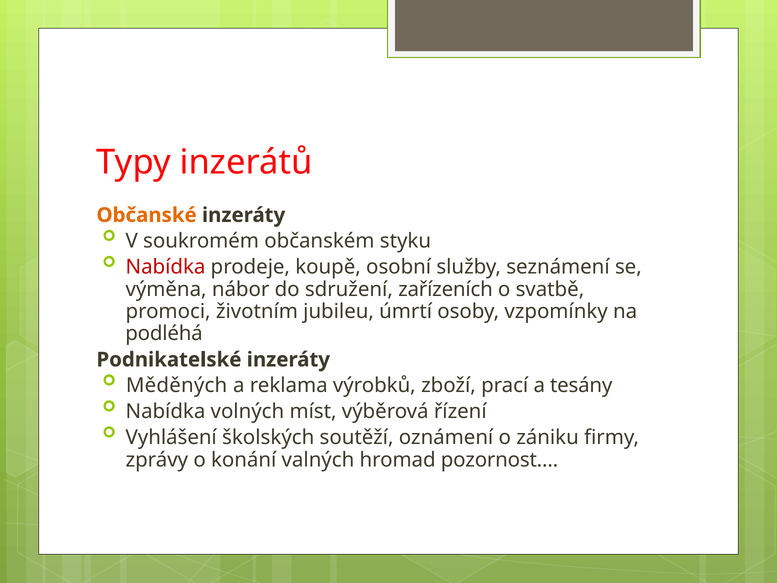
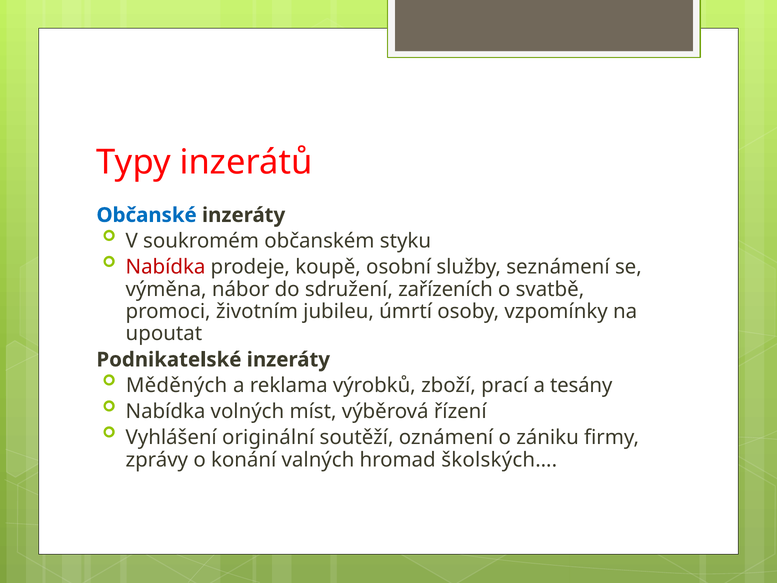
Občanské colour: orange -> blue
podléhá: podléhá -> upoutat
školských: školských -> originální
pozornost…: pozornost… -> školských…
